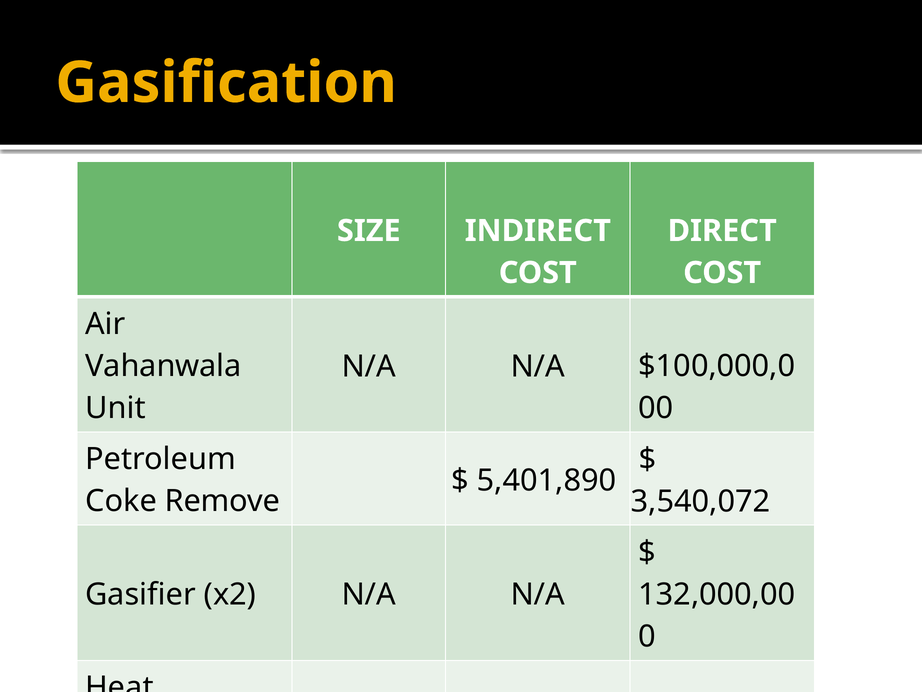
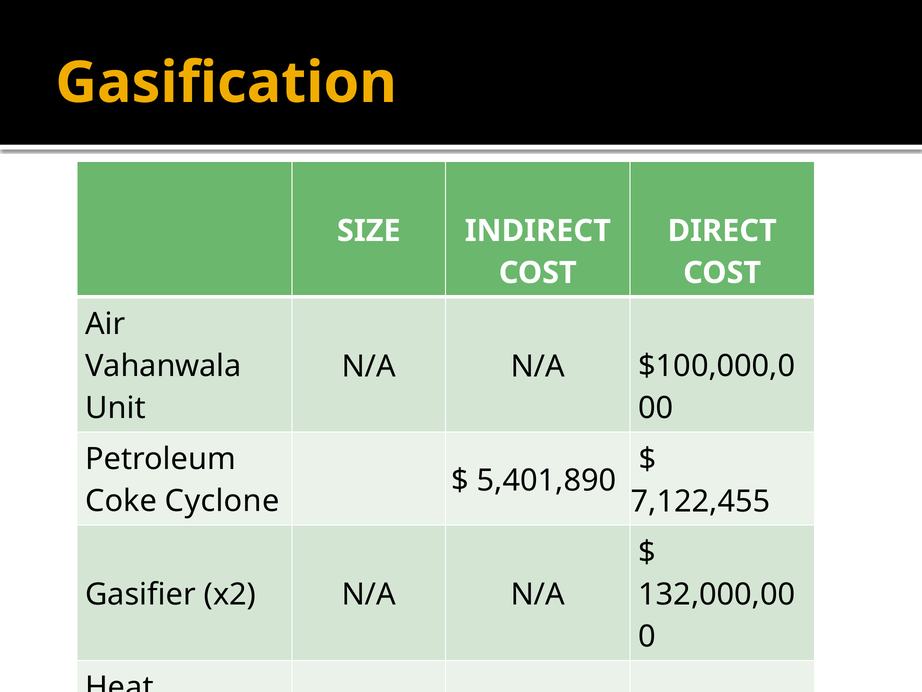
Remove: Remove -> Cyclone
3,540,072: 3,540,072 -> 7,122,455
